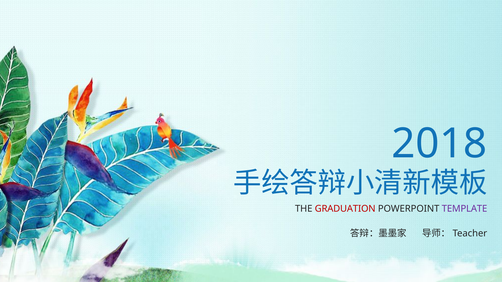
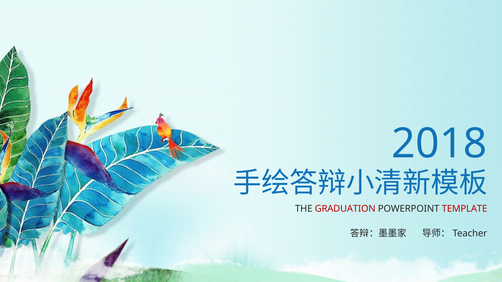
TEMPLATE colour: purple -> red
